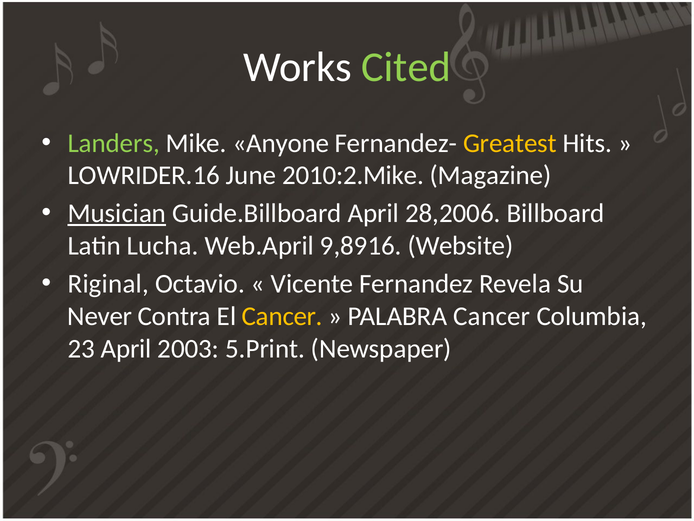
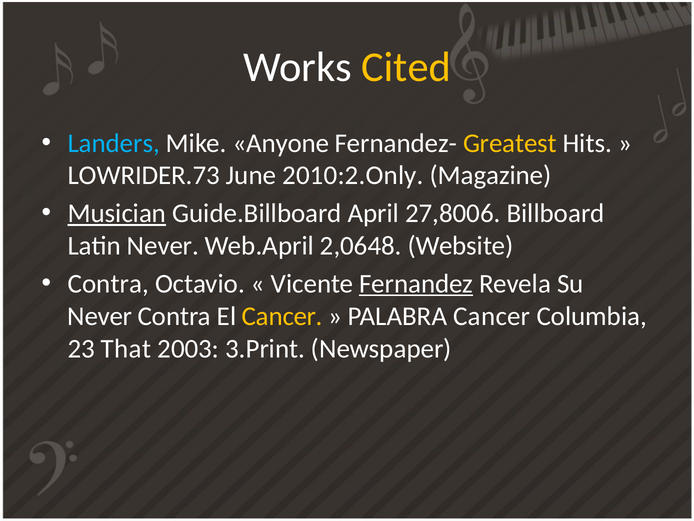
Cited colour: light green -> yellow
Landers colour: light green -> light blue
LOWRIDER.16: LOWRIDER.16 -> LOWRIDER.73
2010:2.Mike: 2010:2.Mike -> 2010:2.Only
28,2006: 28,2006 -> 27,8006
Latin Lucha: Lucha -> Never
9,8916: 9,8916 -> 2,0648
Riginal at (108, 283): Riginal -> Contra
Fernandez underline: none -> present
23 April: April -> That
5.Print: 5.Print -> 3.Print
